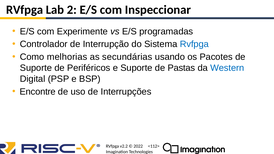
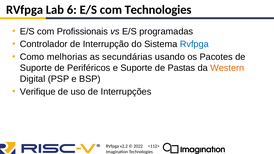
2: 2 -> 6
com Inspeccionar: Inspeccionar -> Technologies
Experimente: Experimente -> Profissionais
Western colour: blue -> orange
Encontre: Encontre -> Verifique
